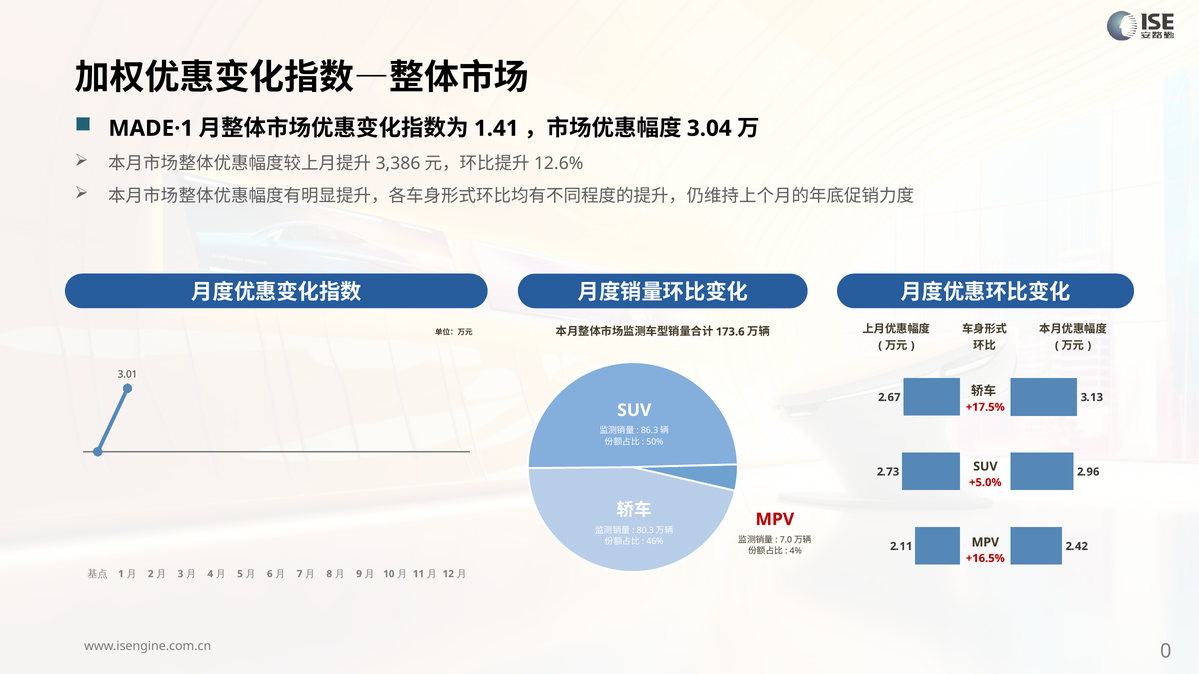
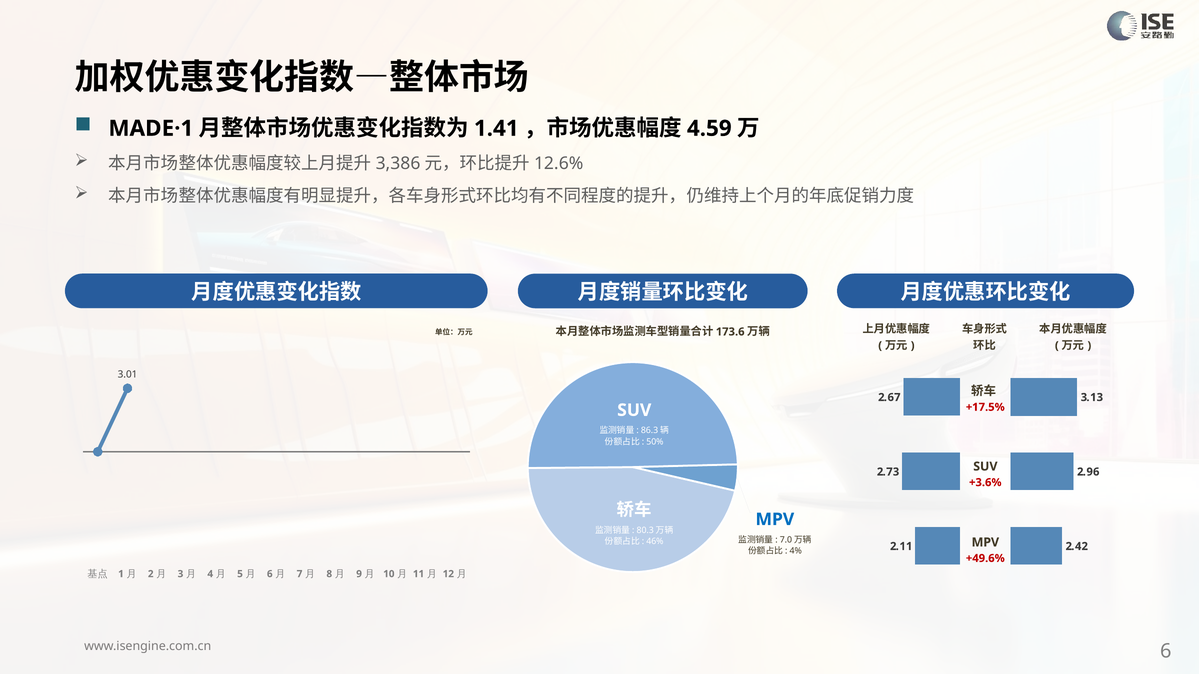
3.04: 3.04 -> 4.59
+5.0%: +5.0% -> +3.6%
MPV at (775, 520) colour: red -> blue
+16.5%: +16.5% -> +49.6%
0 at (1166, 652): 0 -> 6
